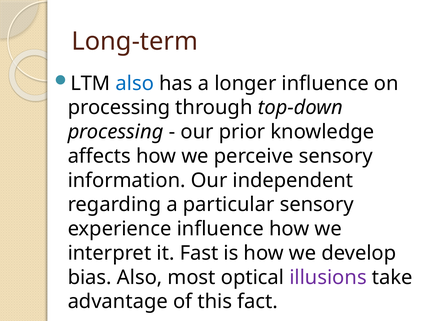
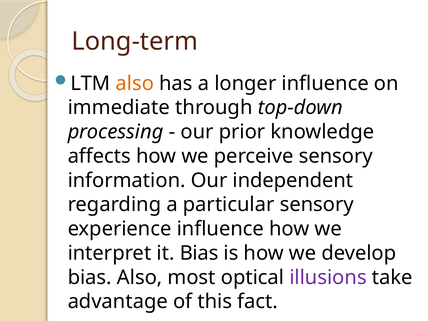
also at (135, 83) colour: blue -> orange
processing at (119, 108): processing -> immediate
it Fast: Fast -> Bias
